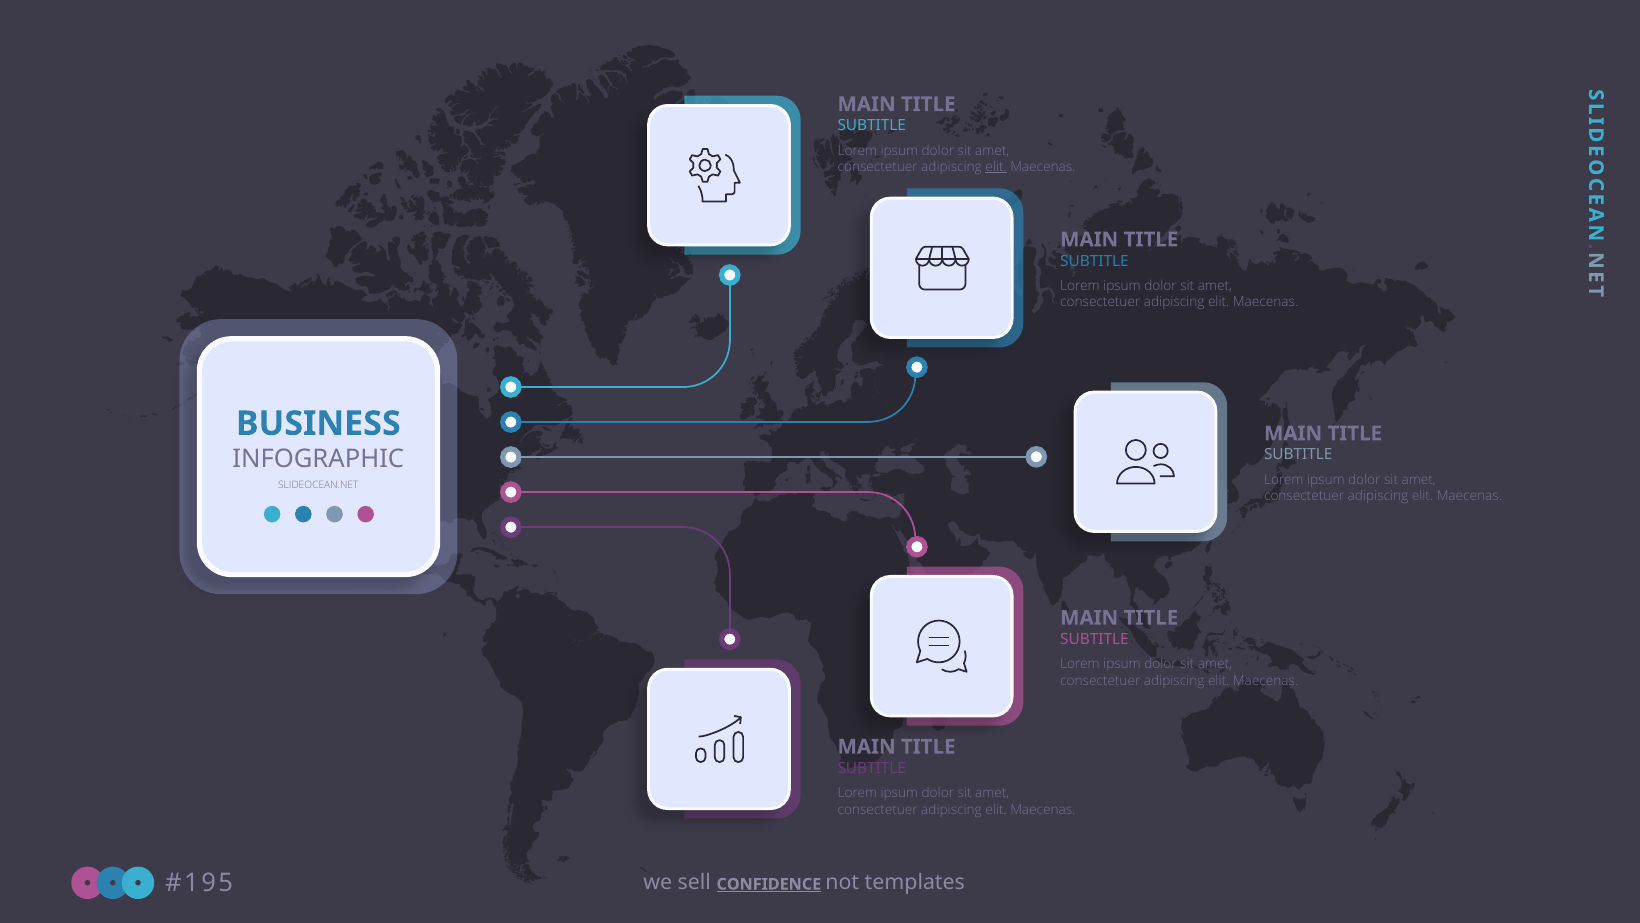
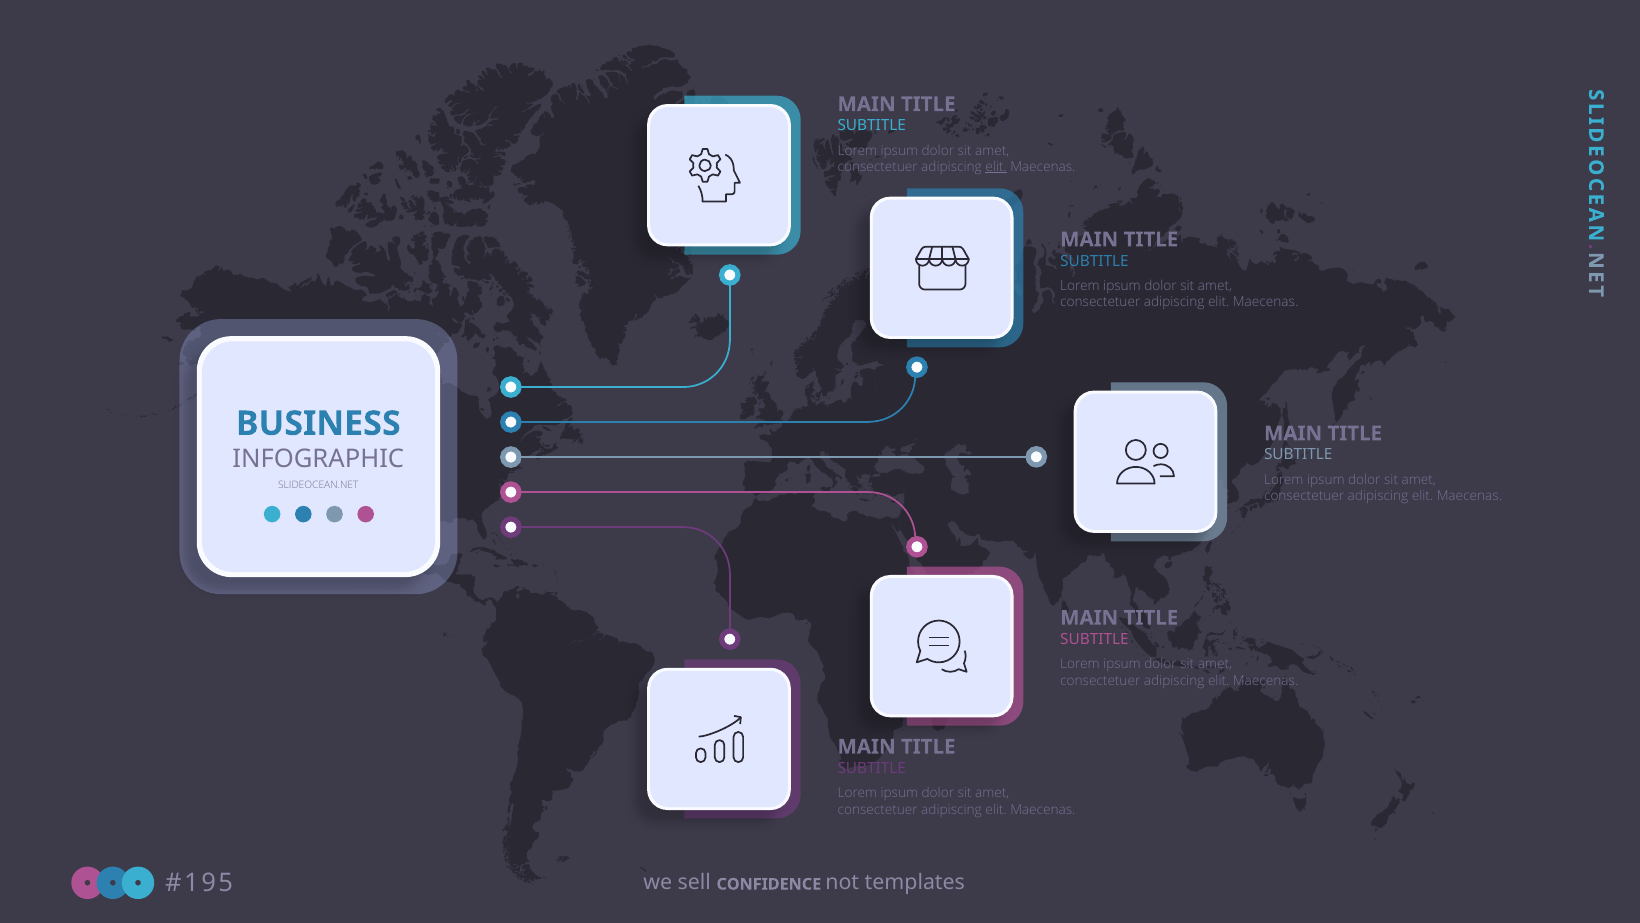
CONFIDENCE underline: present -> none
